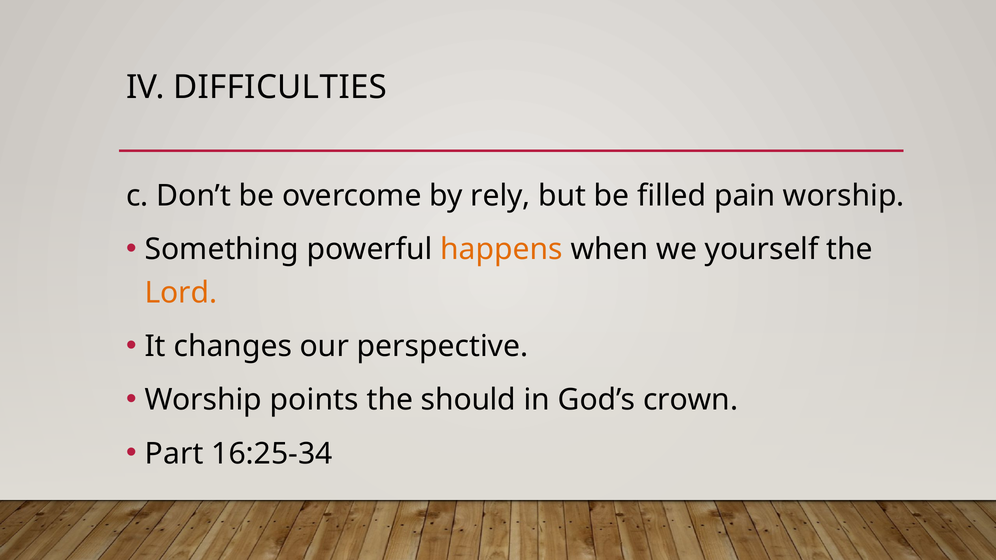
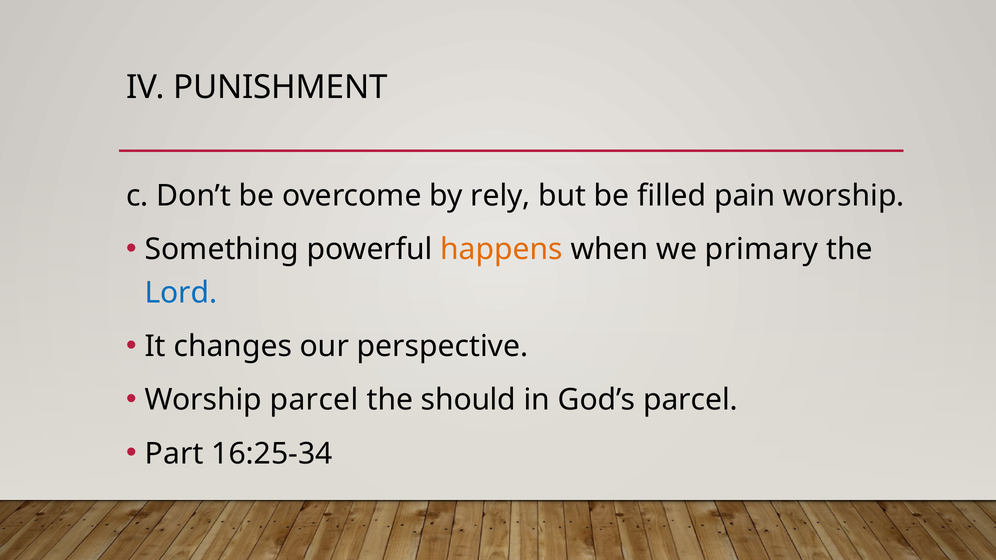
DIFFICULTIES: DIFFICULTIES -> PUNISHMENT
yourself: yourself -> primary
Lord colour: orange -> blue
Worship points: points -> parcel
God’s crown: crown -> parcel
